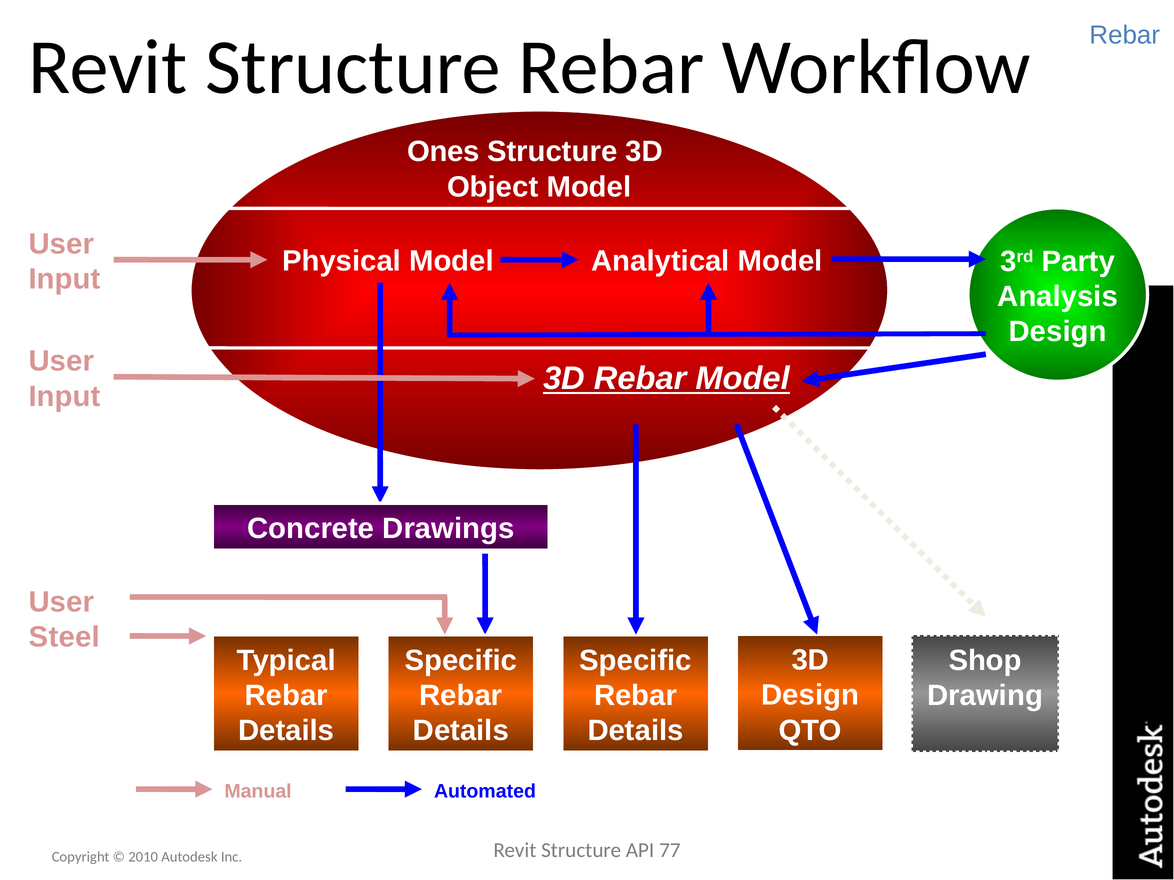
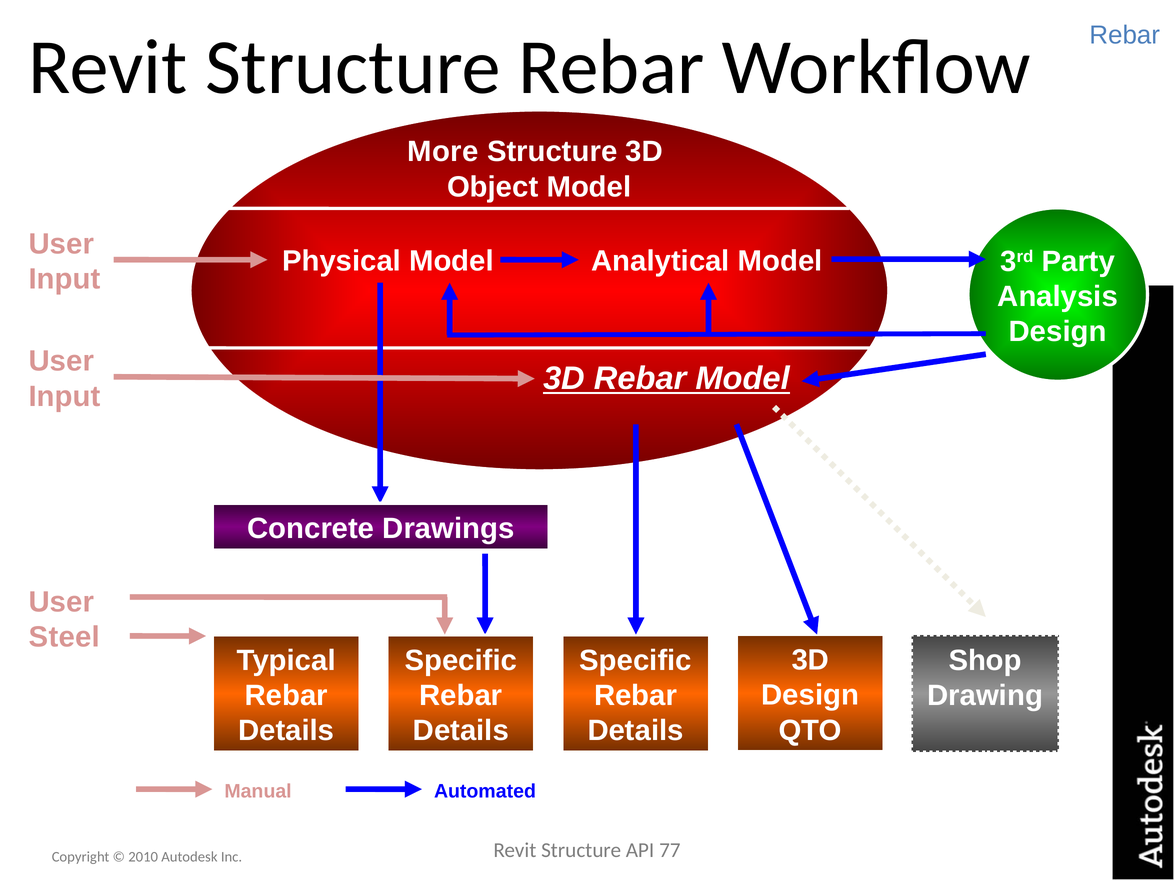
Ones: Ones -> More
